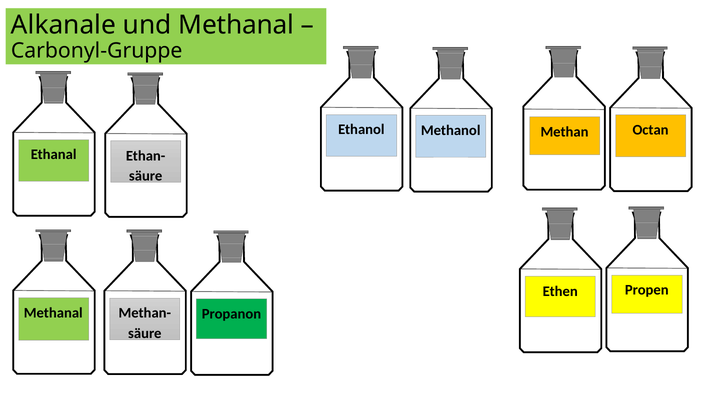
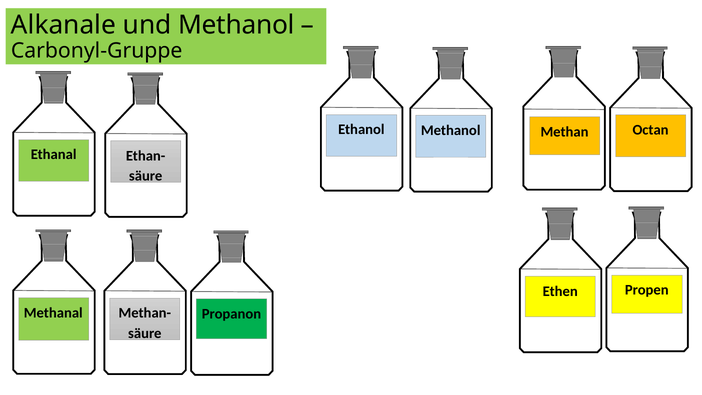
und Methanal: Methanal -> Methanol
